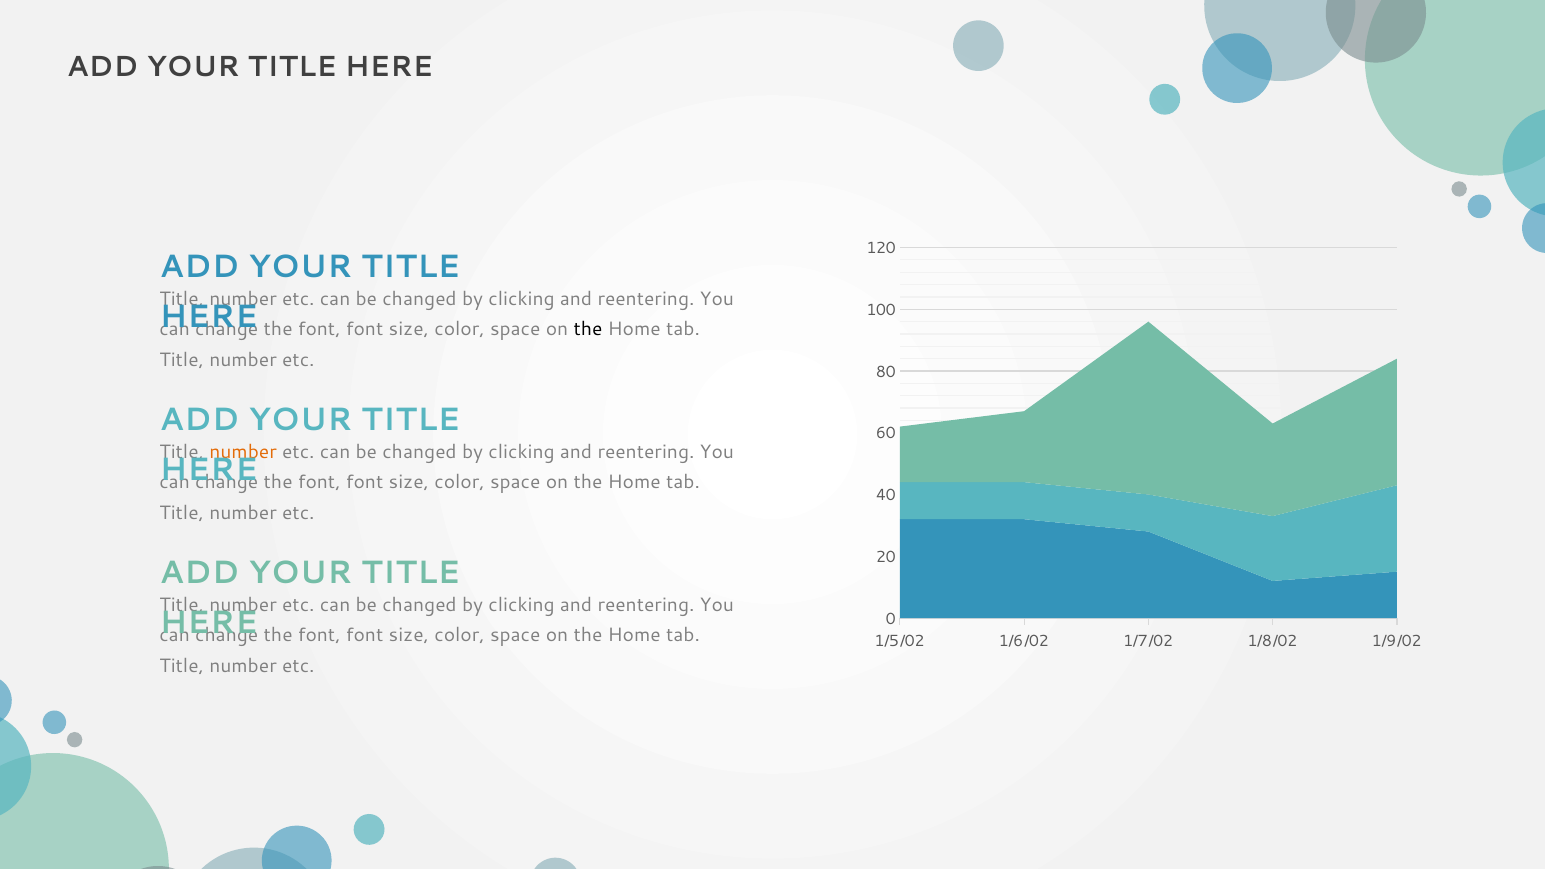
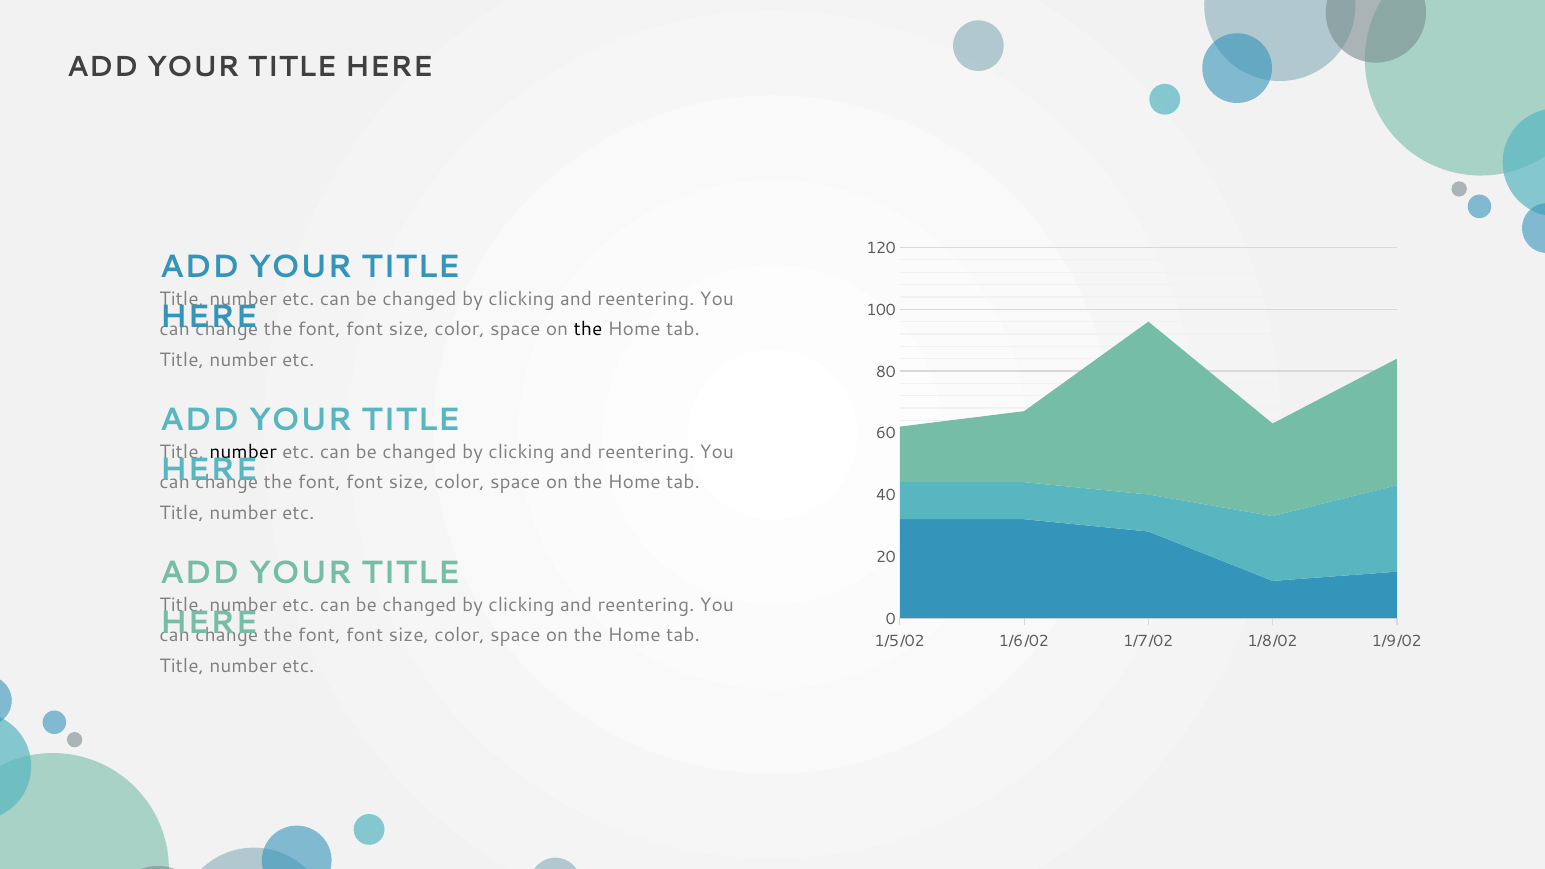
number at (243, 453) colour: orange -> black
